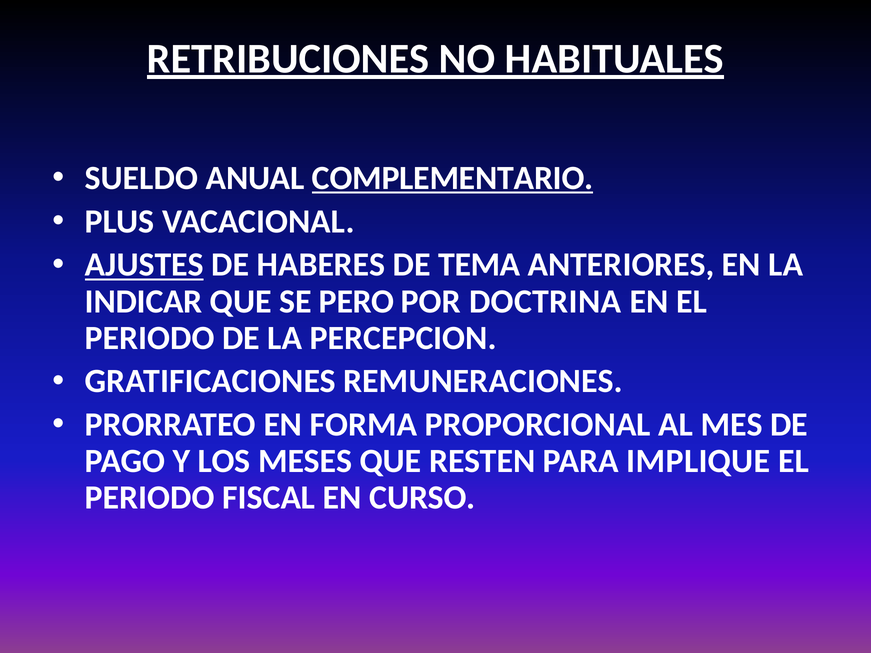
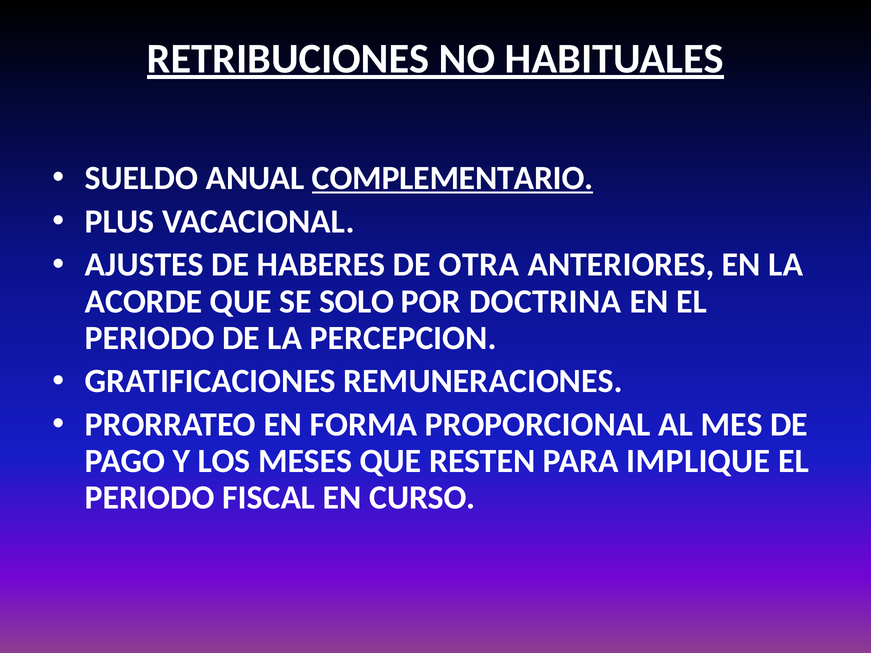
AJUSTES underline: present -> none
TEMA: TEMA -> OTRA
INDICAR: INDICAR -> ACORDE
PERO: PERO -> SOLO
